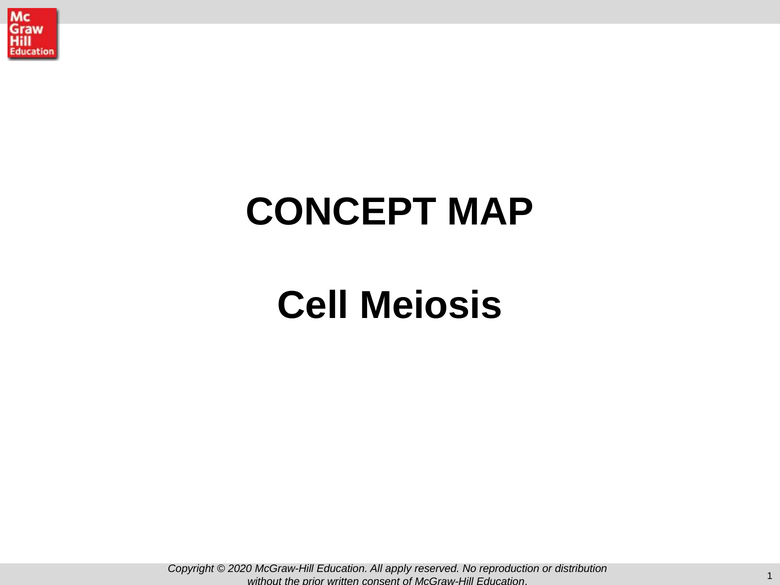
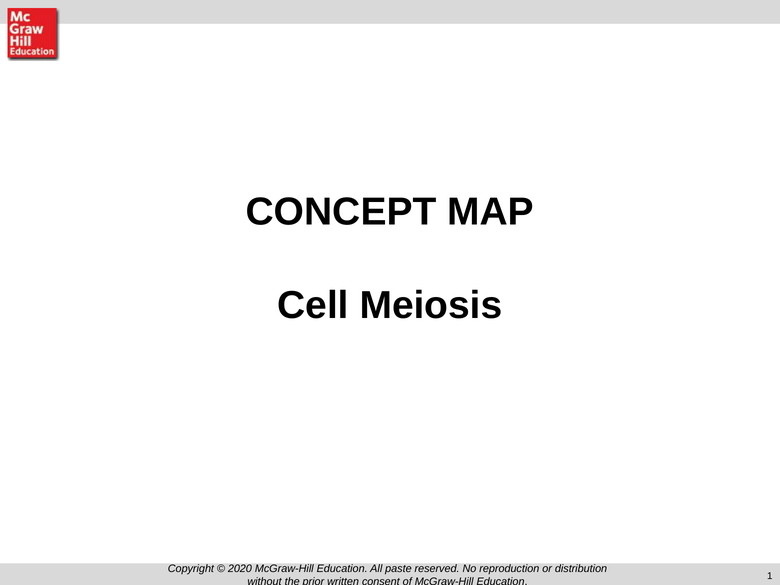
apply: apply -> paste
